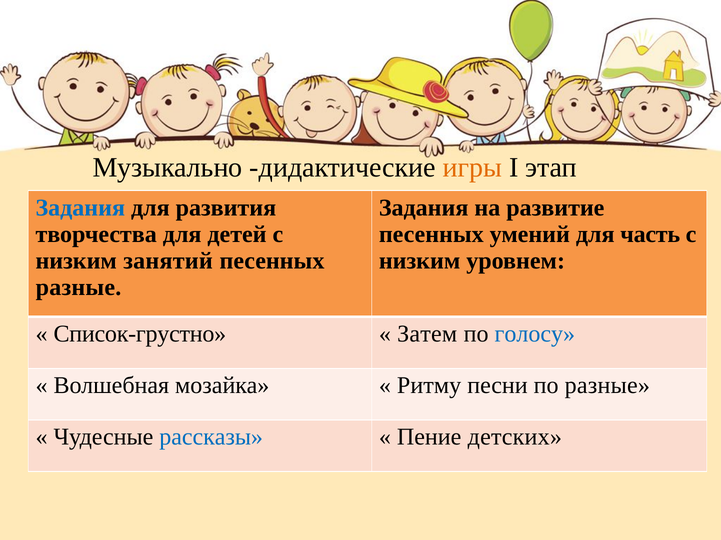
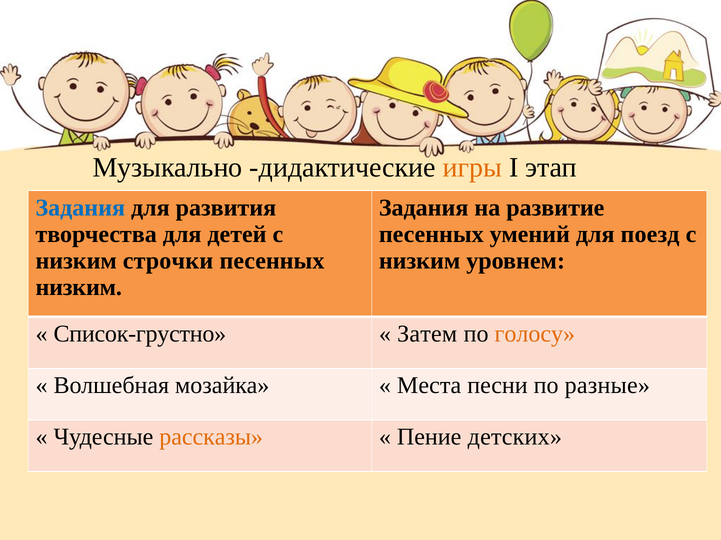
часть: часть -> поезд
занятий: занятий -> строчки
разные at (79, 288): разные -> низким
голосу colour: blue -> orange
Ритму: Ритму -> Места
рассказы colour: blue -> orange
